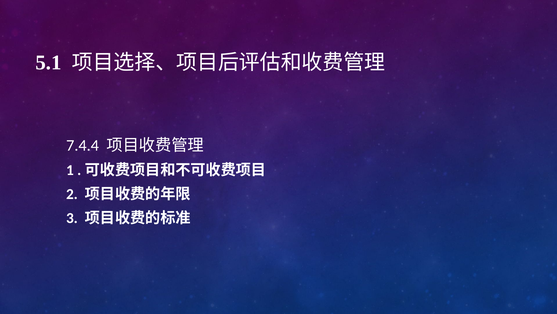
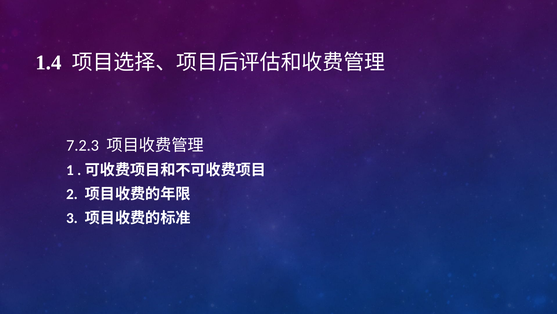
5.1: 5.1 -> 1.4
7.4.4: 7.4.4 -> 7.2.3
